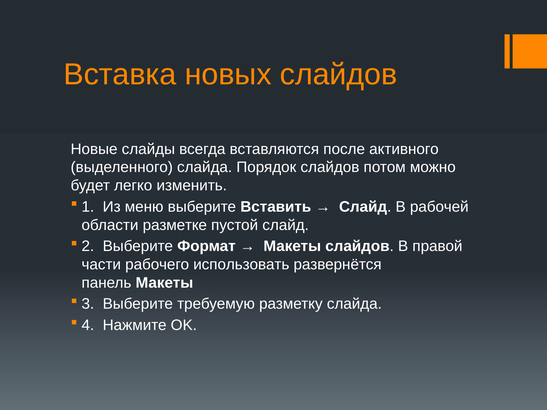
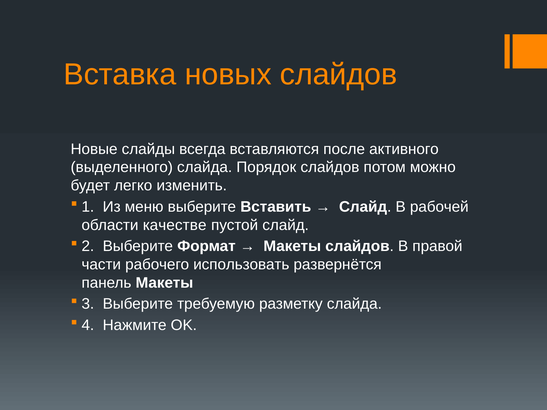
разметке: разметке -> качестве
